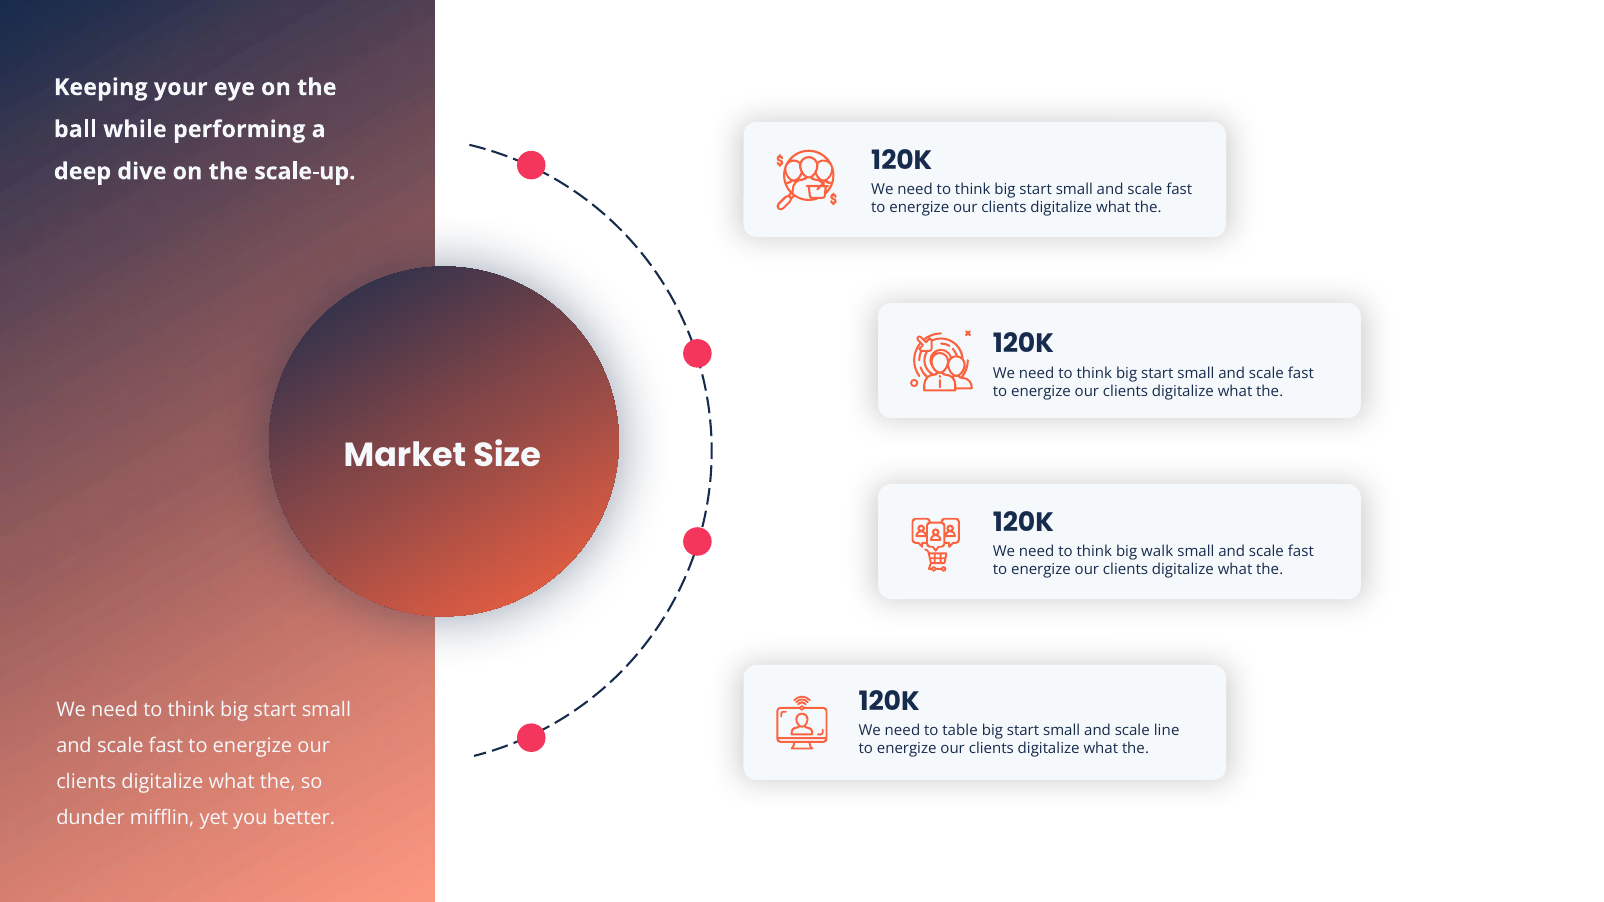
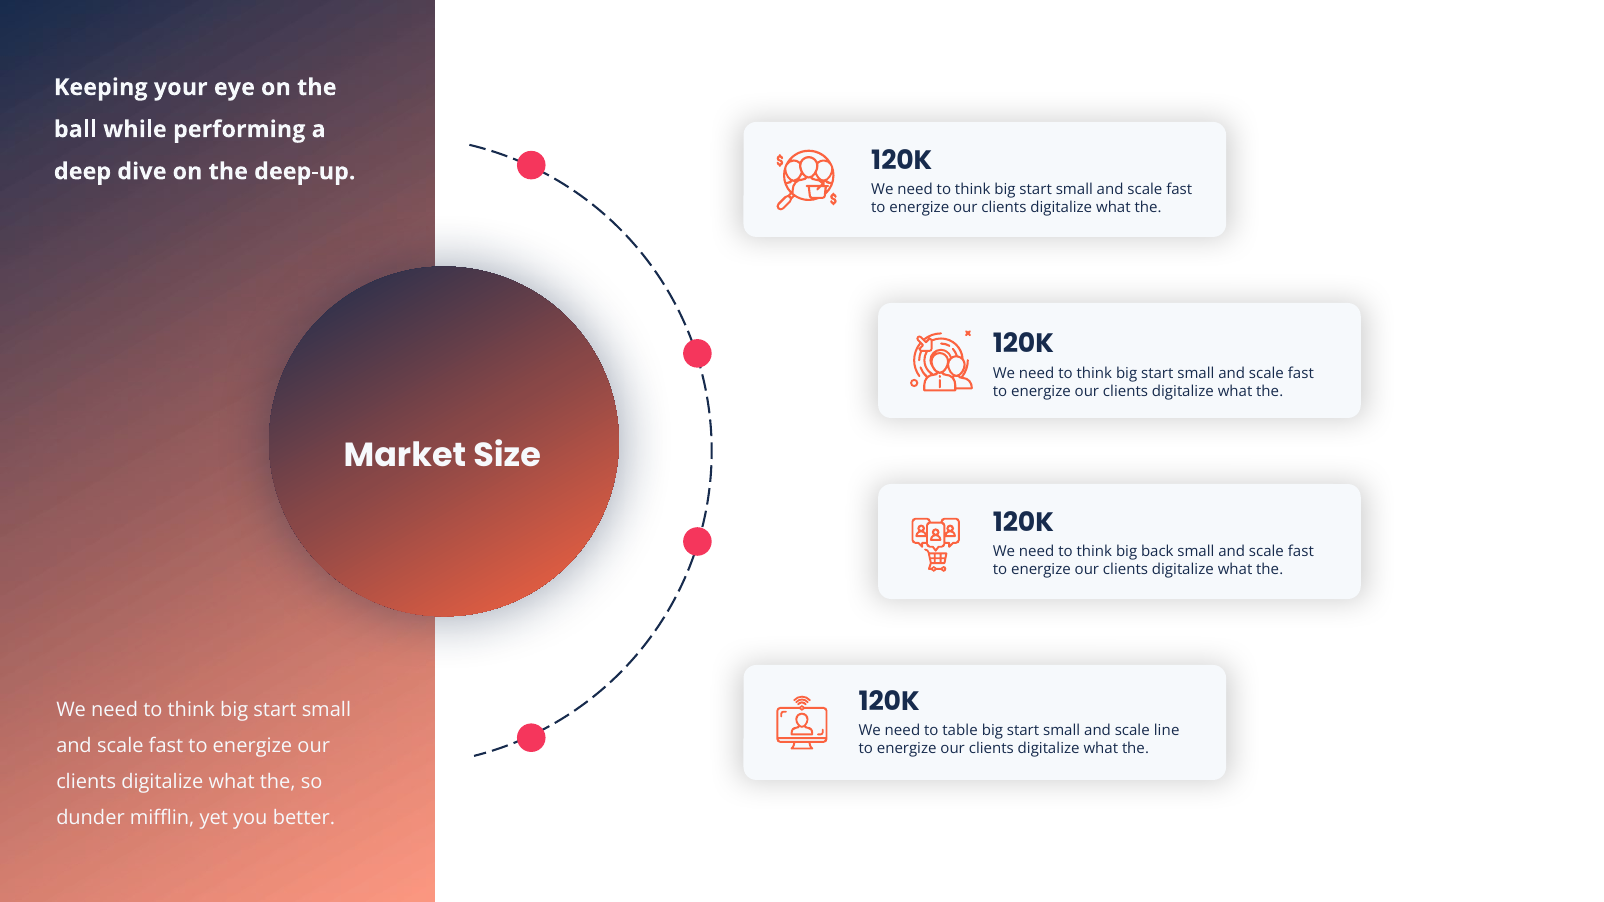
scale-up: scale-up -> deep-up
walk: walk -> back
